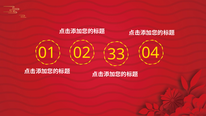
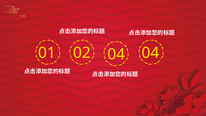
02 33: 33 -> 04
